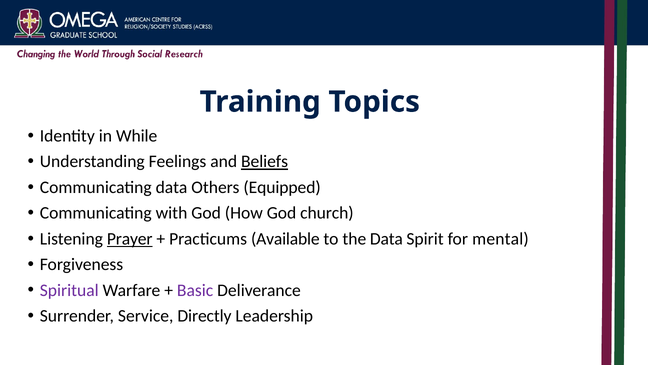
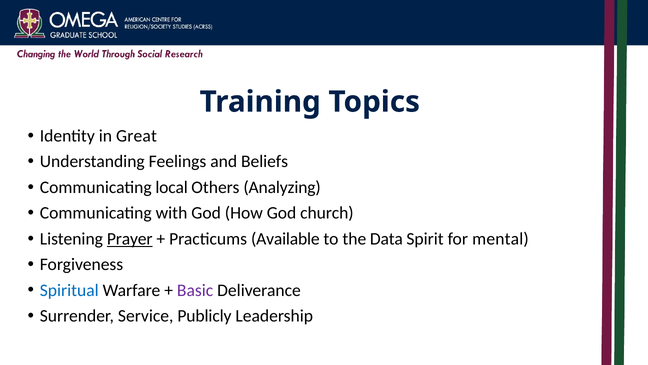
While: While -> Great
Beliefs underline: present -> none
Communicating data: data -> local
Equipped: Equipped -> Analyzing
Spiritual colour: purple -> blue
Directly: Directly -> Publicly
